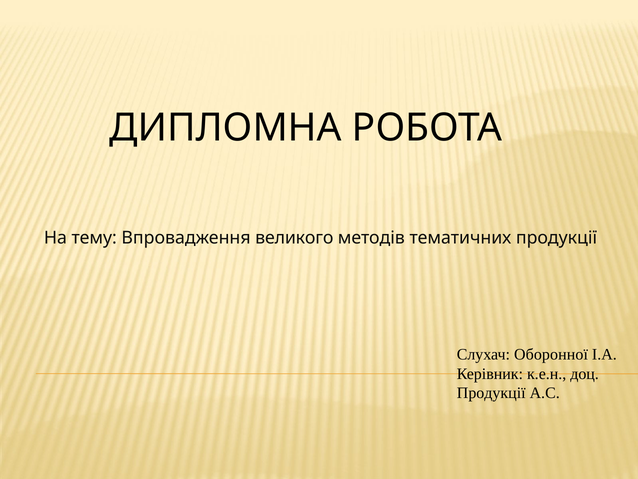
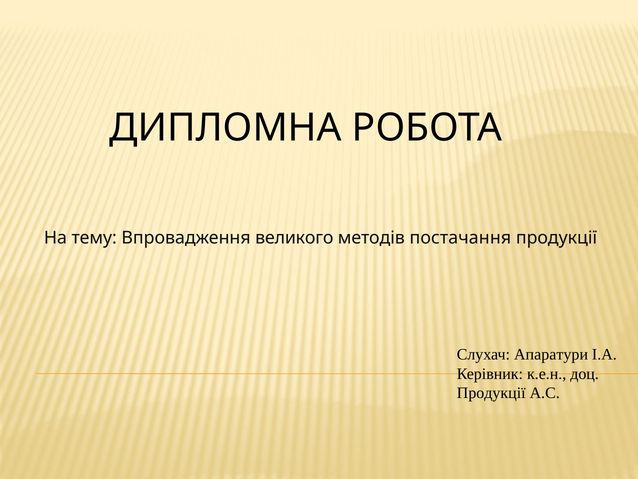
тематичних: тематичних -> постачання
Оборонної: Оборонної -> Апаратури
